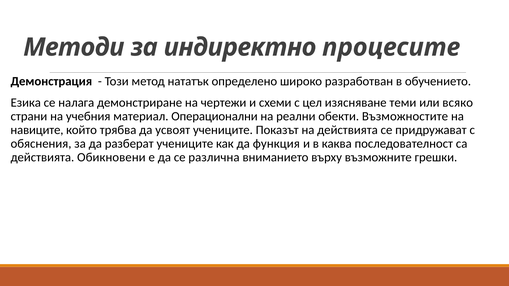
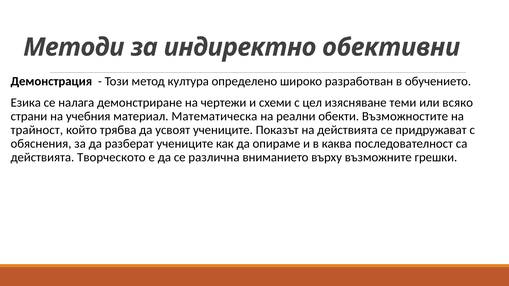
процесите: процесите -> обективни
нататък: нататък -> култура
Операционални: Операционални -> Математическа
навиците: навиците -> трайност
функция: функция -> опираме
Обикновени: Обикновени -> Творческото
